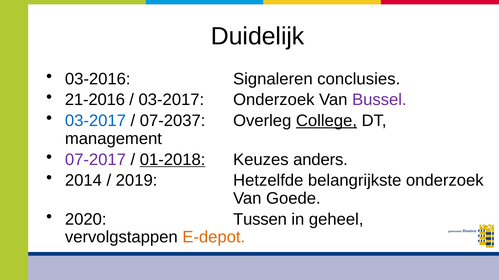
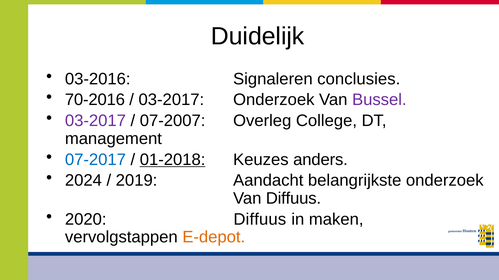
21-2016: 21-2016 -> 70-2016
03-2017 at (95, 121) colour: blue -> purple
07-2037: 07-2037 -> 07-2007
College underline: present -> none
07-2017 colour: purple -> blue
2014: 2014 -> 2024
Hetzelfde: Hetzelfde -> Aandacht
Van Goede: Goede -> Diffuus
2020 Tussen: Tussen -> Diffuus
geheel: geheel -> maken
